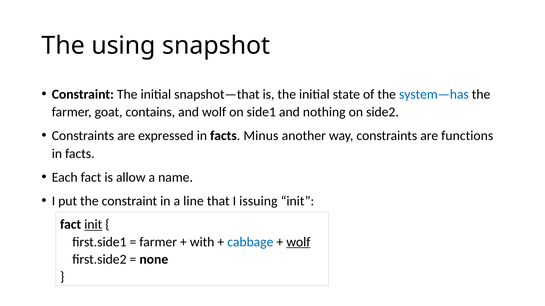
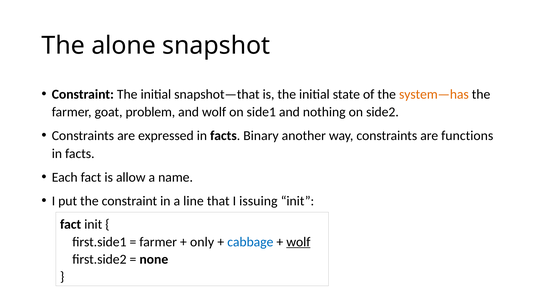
using: using -> alone
system—has colour: blue -> orange
contains: contains -> problem
Minus: Minus -> Binary
init at (93, 225) underline: present -> none
with: with -> only
